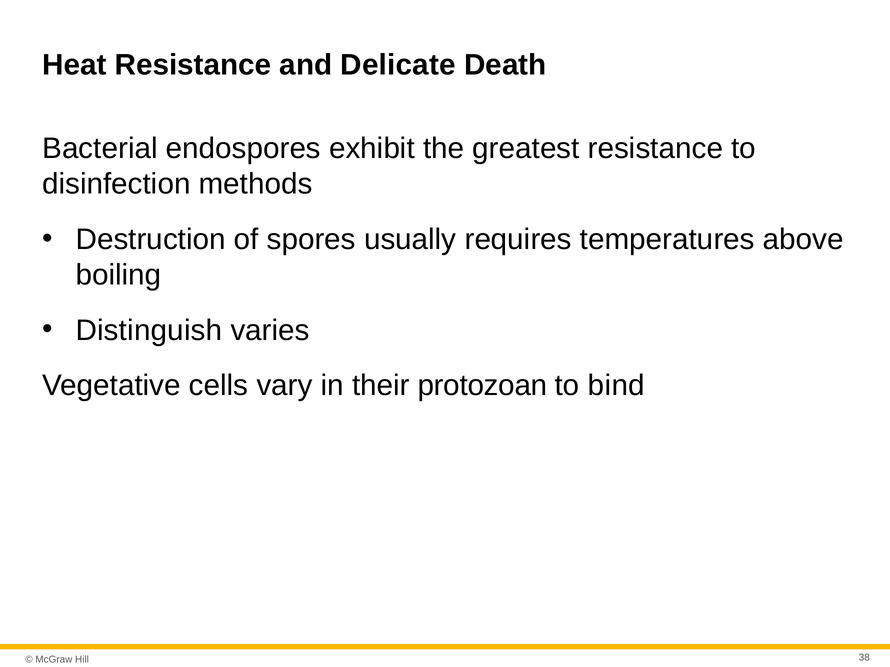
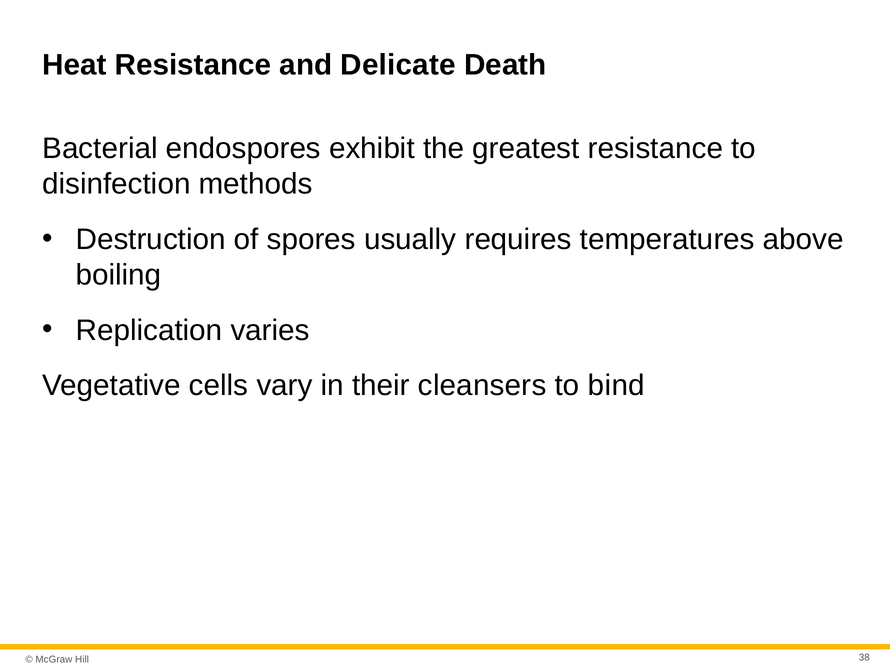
Distinguish: Distinguish -> Replication
protozoan: protozoan -> cleansers
